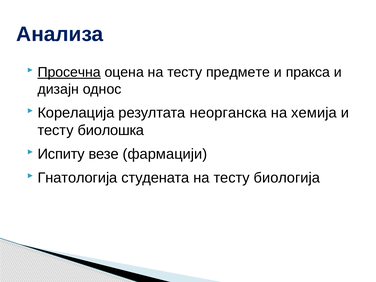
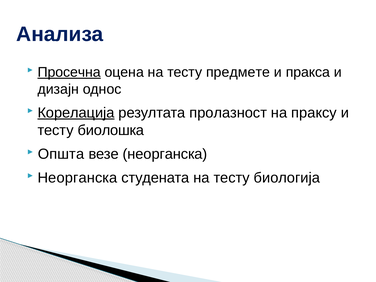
Корелација underline: none -> present
неорганска: неорганска -> пролазност
хемија: хемија -> праксу
Испиту: Испиту -> Општа
везе фармацији: фармацији -> неорганска
Гнатологија at (77, 178): Гнатологија -> Неорганска
